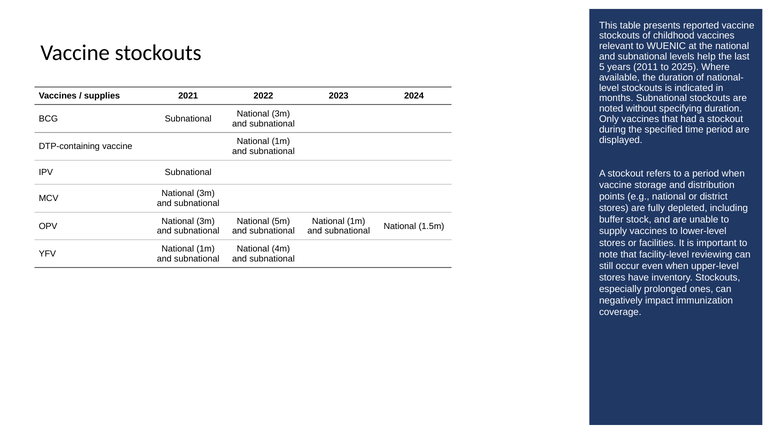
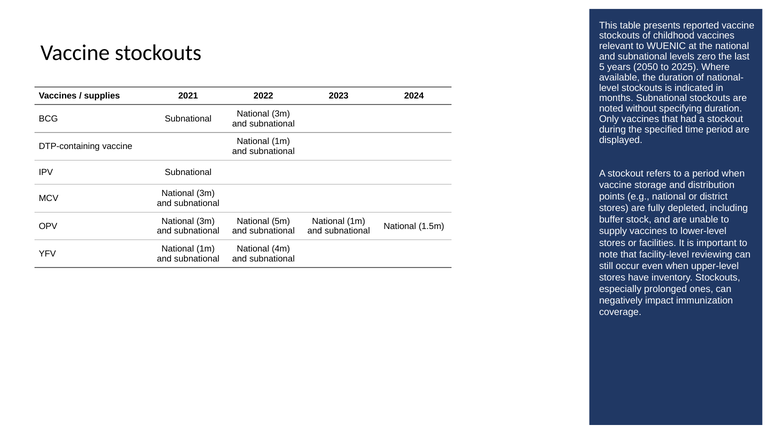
help: help -> zero
2011: 2011 -> 2050
